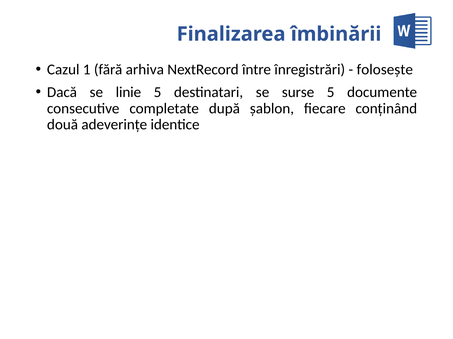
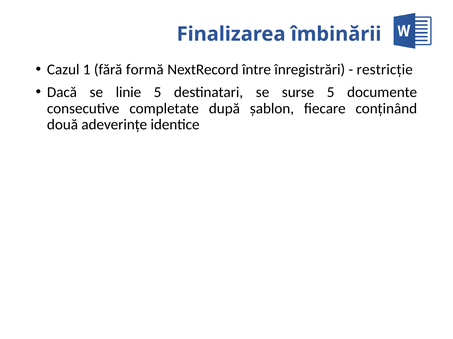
arhiva: arhiva -> formă
foloseşte: foloseşte -> restricţie
